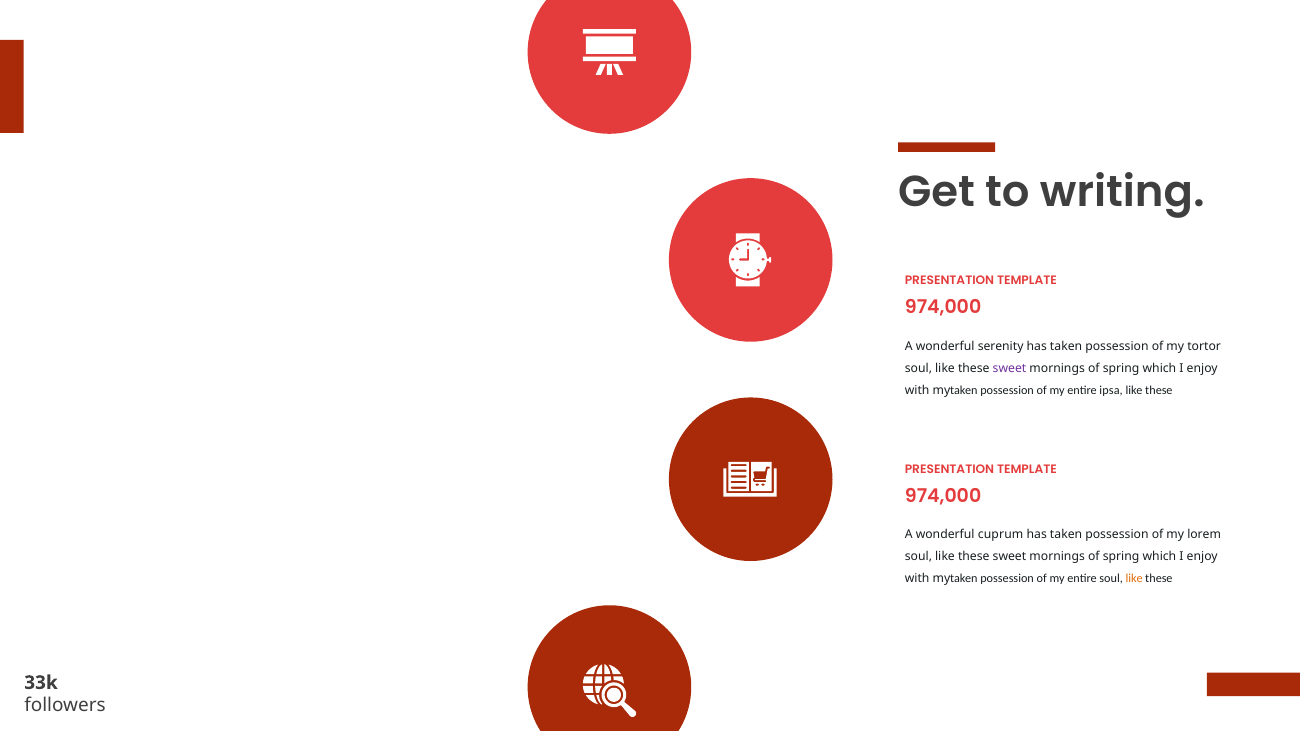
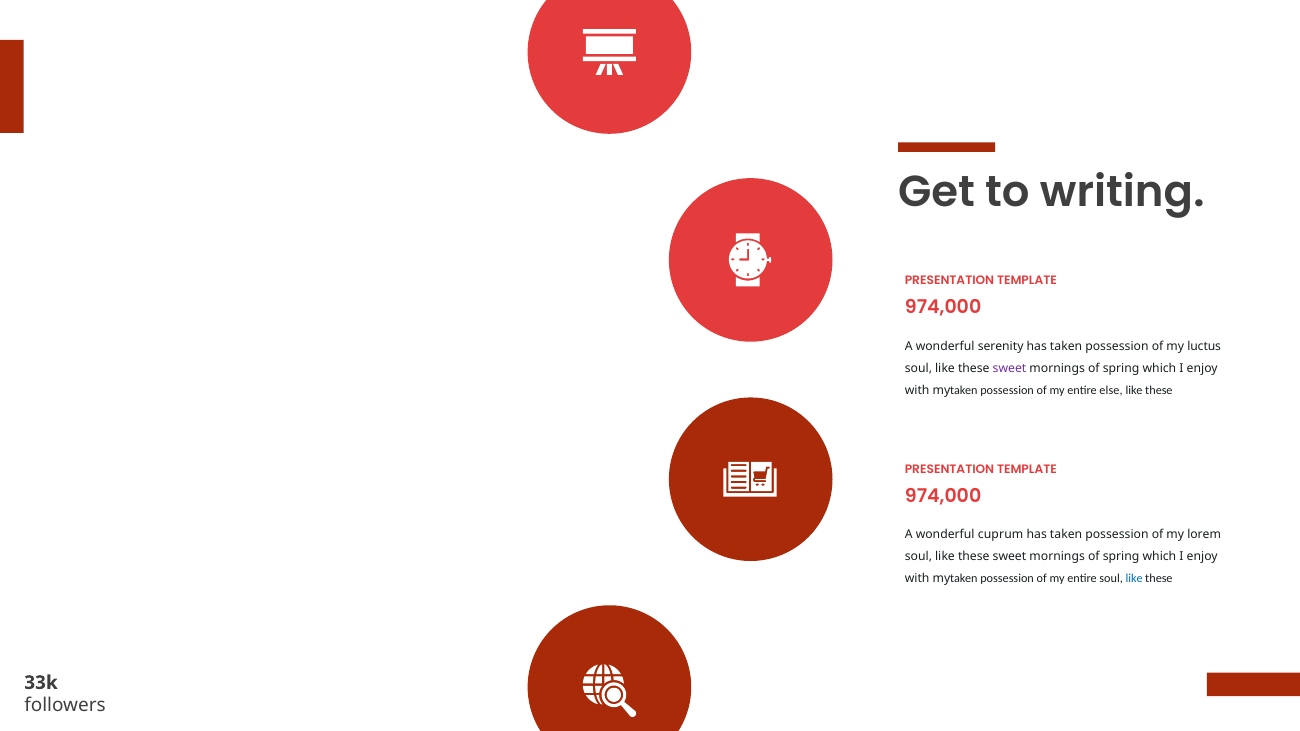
tortor: tortor -> luctus
ipsa: ipsa -> else
like at (1134, 579) colour: orange -> blue
